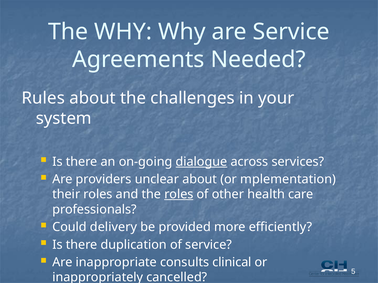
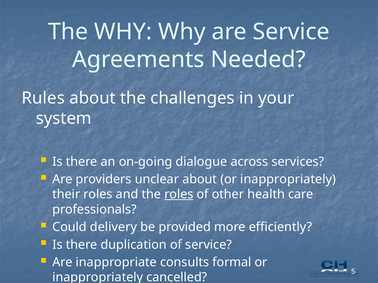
dialogue underline: present -> none
about or mplementation: mplementation -> inappropriately
clinical: clinical -> formal
